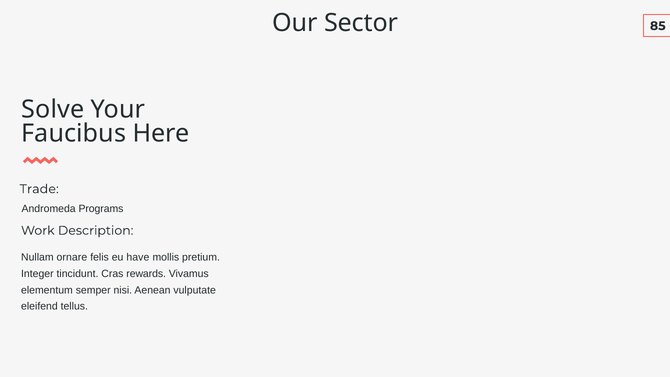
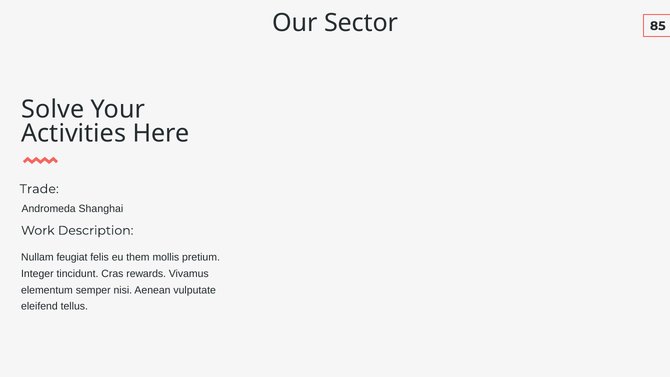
Faucibus: Faucibus -> Activities
Programs: Programs -> Shanghai
ornare: ornare -> feugiat
have: have -> them
